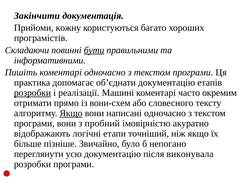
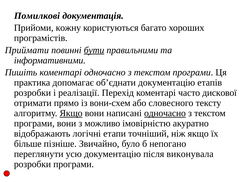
Закінчити: Закінчити -> Помилкові
Складаючи: Складаючи -> Приймати
розробки at (32, 93) underline: present -> none
Машині: Машині -> Перехід
окремим: окремим -> дискової
одночасно at (165, 113) underline: none -> present
пробний: пробний -> можливо
